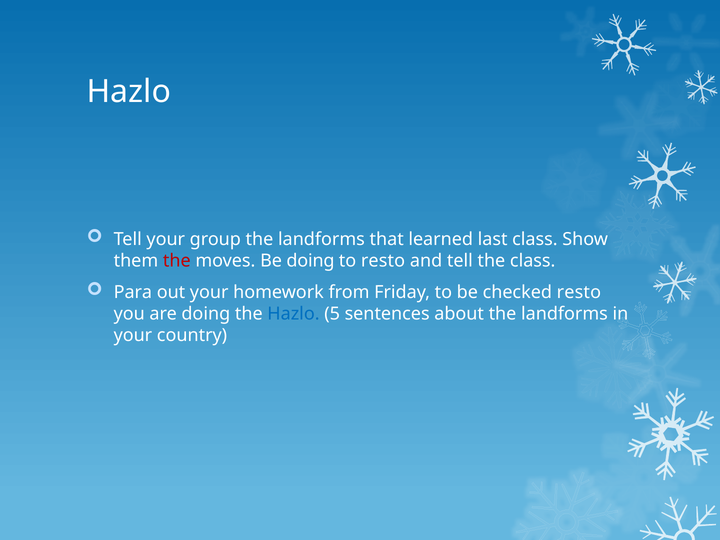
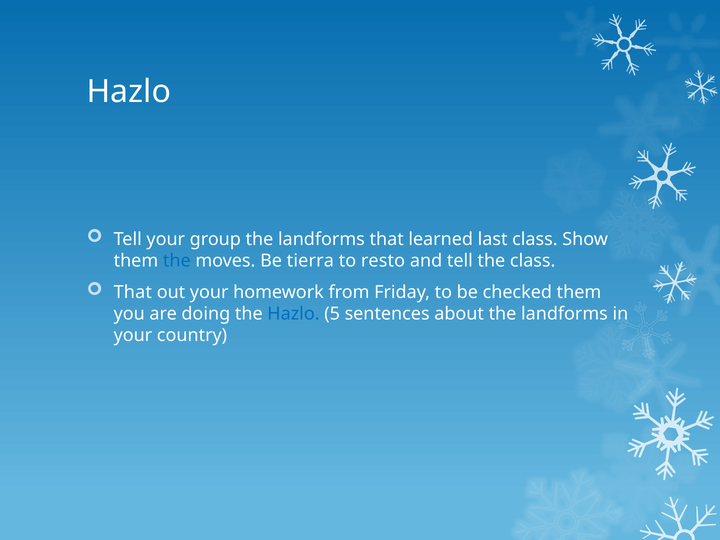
the at (177, 261) colour: red -> blue
Be doing: doing -> tierra
Para at (133, 292): Para -> That
checked resto: resto -> them
